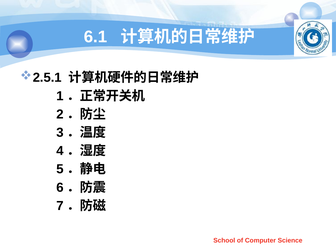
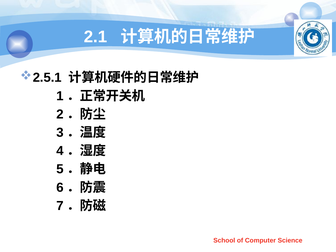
6.1: 6.1 -> 2.1
